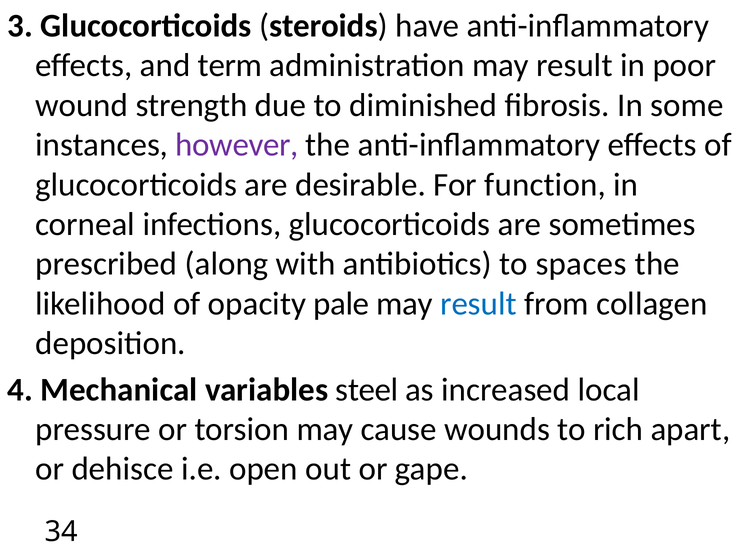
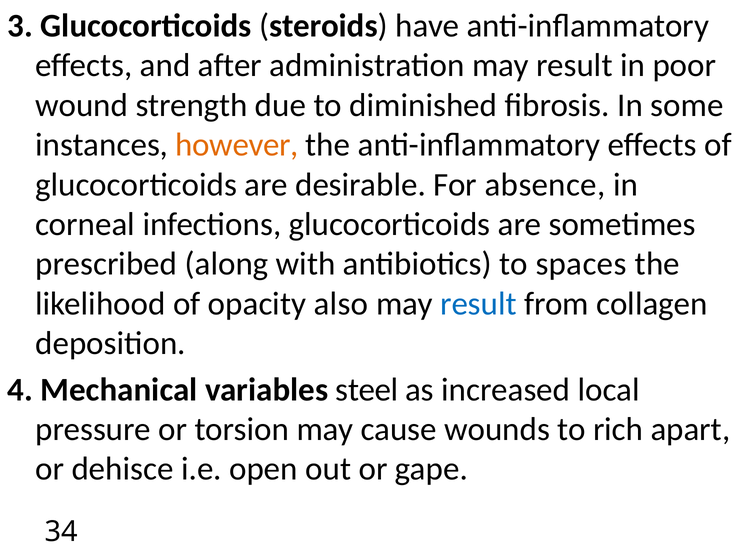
term: term -> after
however colour: purple -> orange
function: function -> absence
pale: pale -> also
